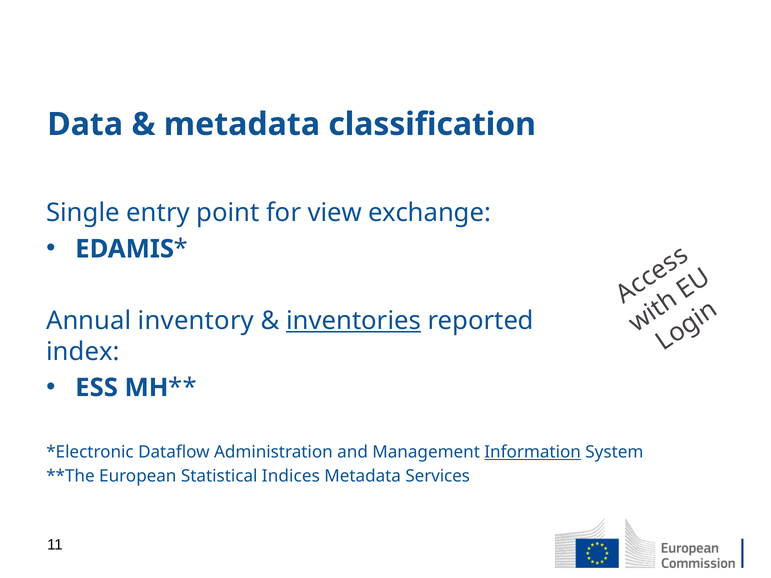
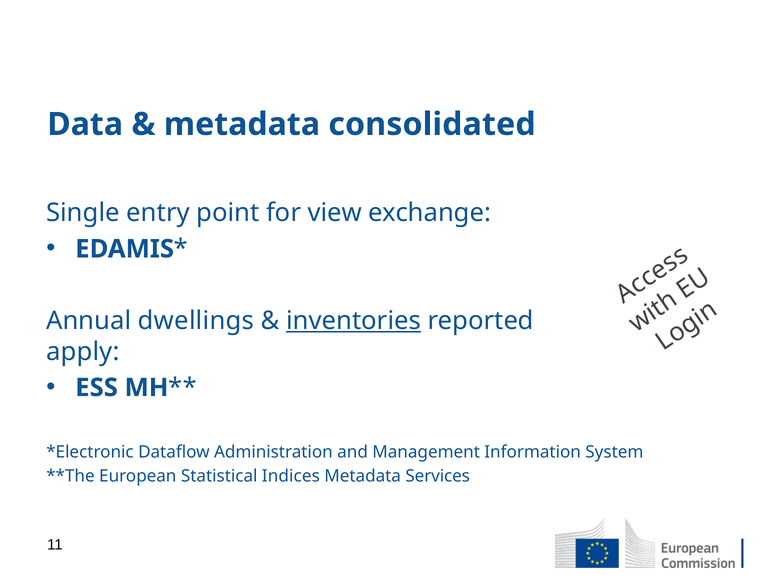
classification: classification -> consolidated
inventory: inventory -> dwellings
index: index -> apply
Information underline: present -> none
